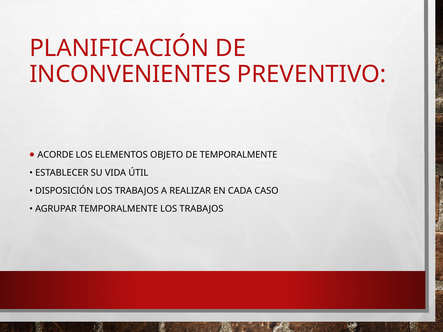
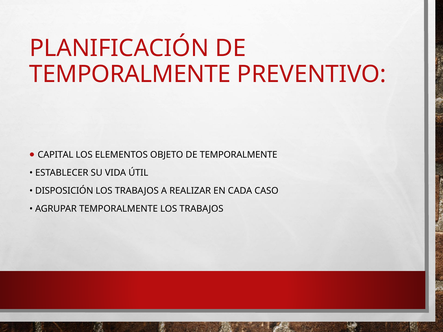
INCONVENIENTES at (130, 74): INCONVENIENTES -> TEMPORALMENTE
ACORDE: ACORDE -> CAPITAL
